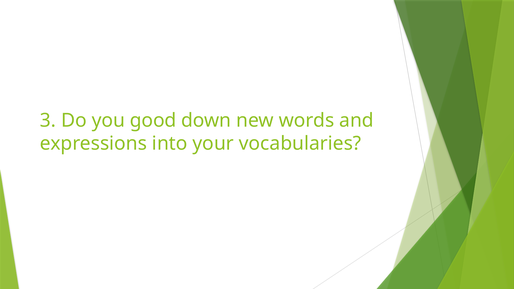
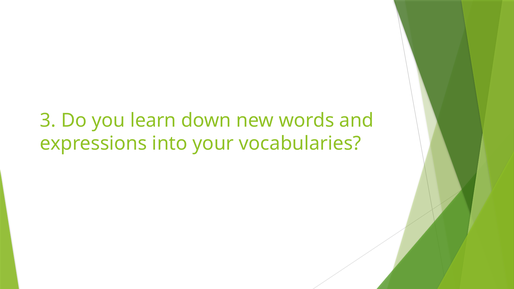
good: good -> learn
